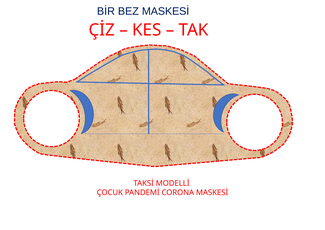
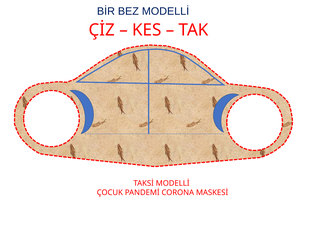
BEZ MASKESİ: MASKESİ -> MODELLİ
